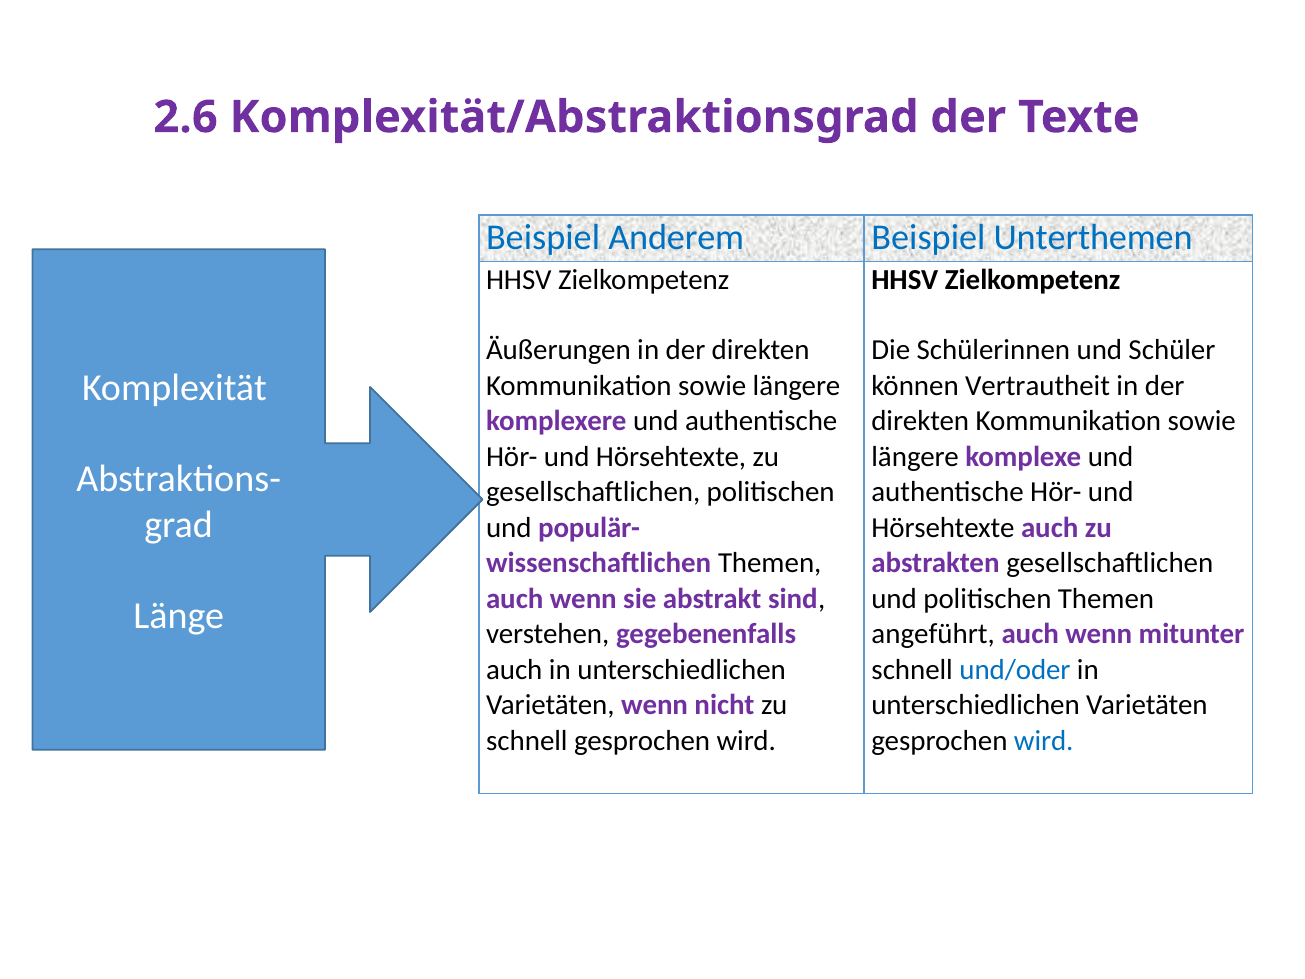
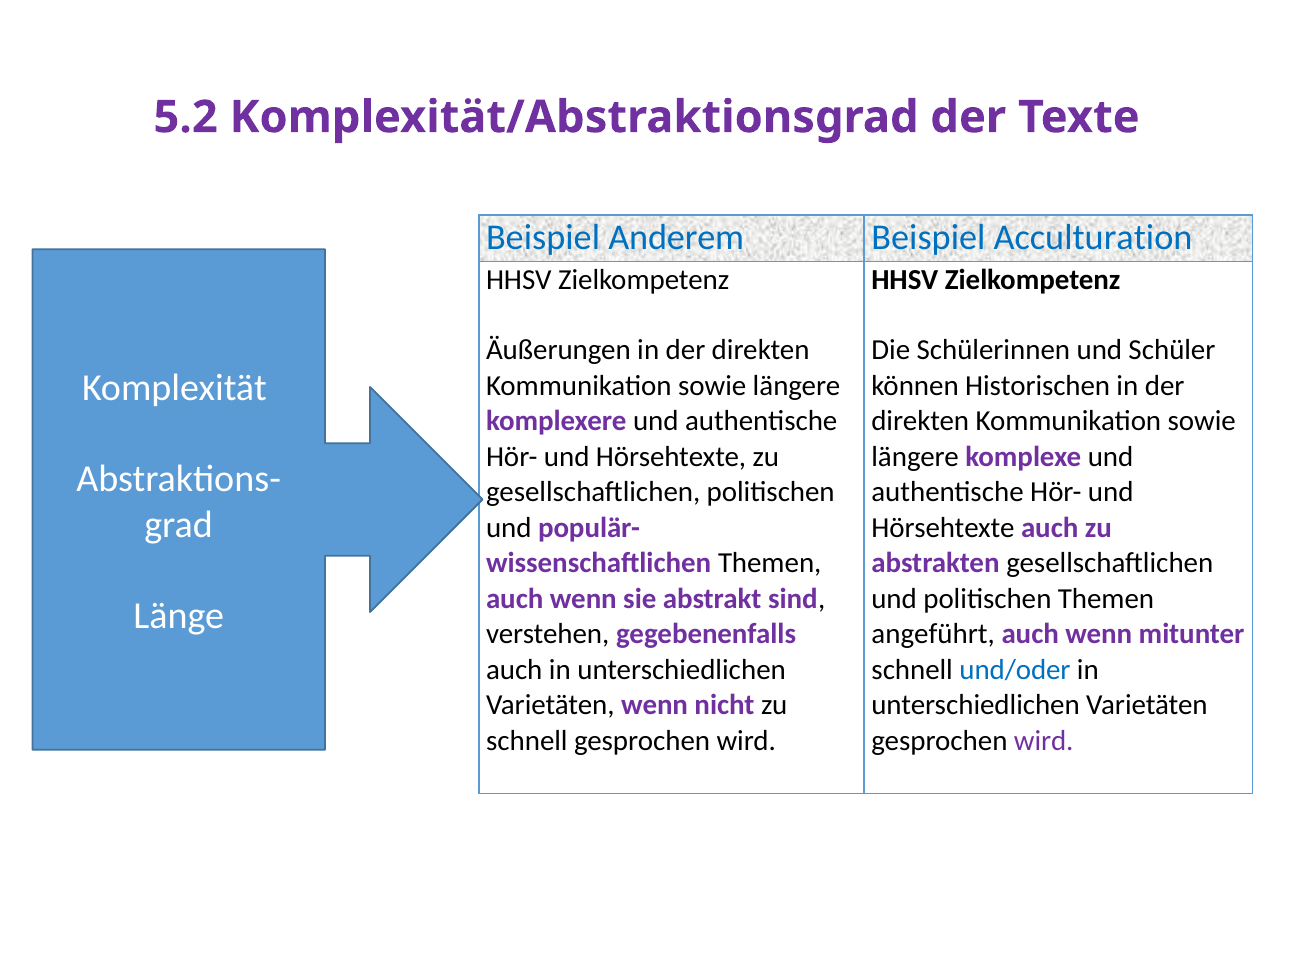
2.6: 2.6 -> 5.2
Unterthemen: Unterthemen -> Acculturation
Vertrautheit: Vertrautheit -> Historischen
wird at (1044, 740) colour: blue -> purple
